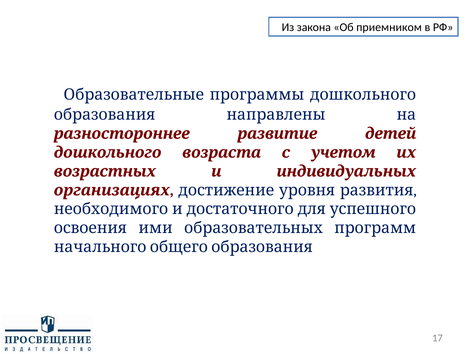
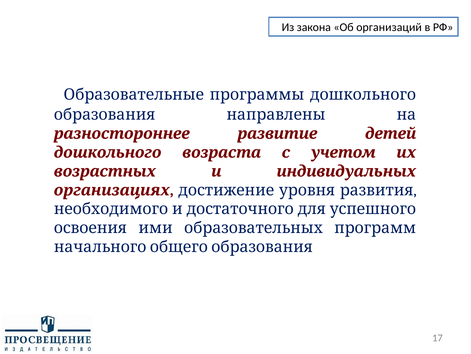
приемником: приемником -> организаций
